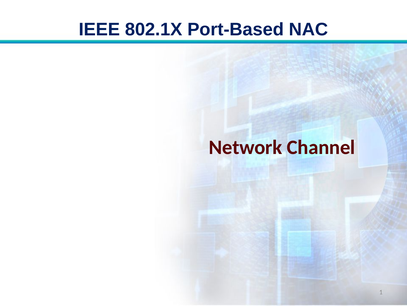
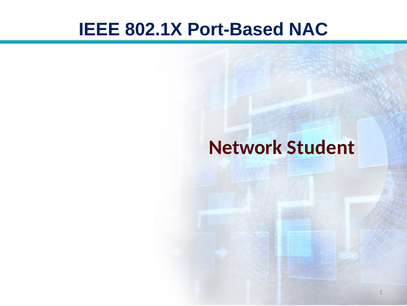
Channel: Channel -> Student
